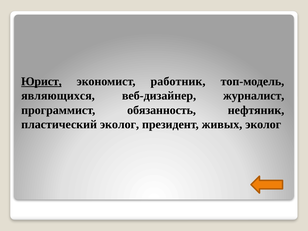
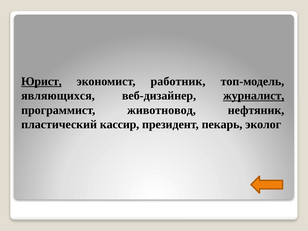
журналист underline: none -> present
обязанность: обязанность -> животновод
пластический эколог: эколог -> кассир
живых: живых -> пекарь
